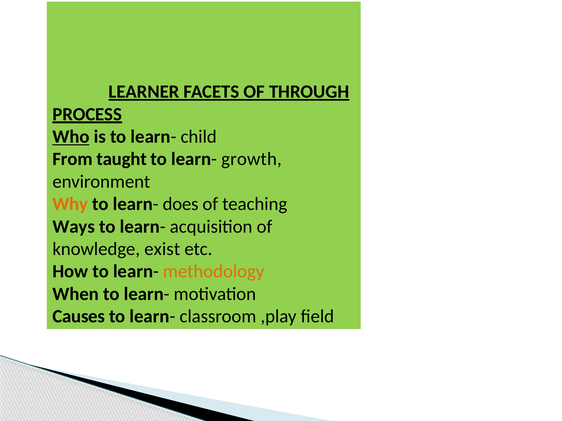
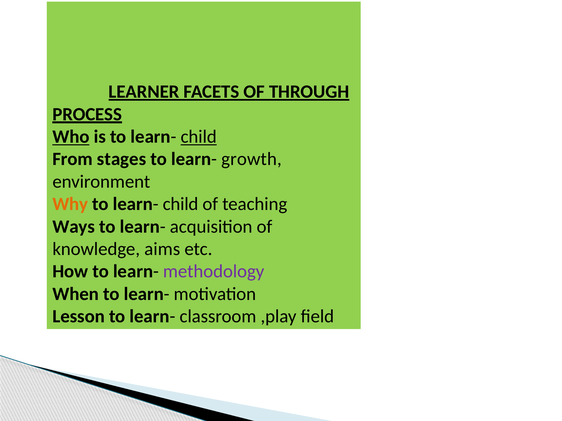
child at (199, 137) underline: none -> present
taught: taught -> stages
does at (181, 204): does -> child
exist: exist -> aims
methodology colour: orange -> purple
Causes: Causes -> Lesson
